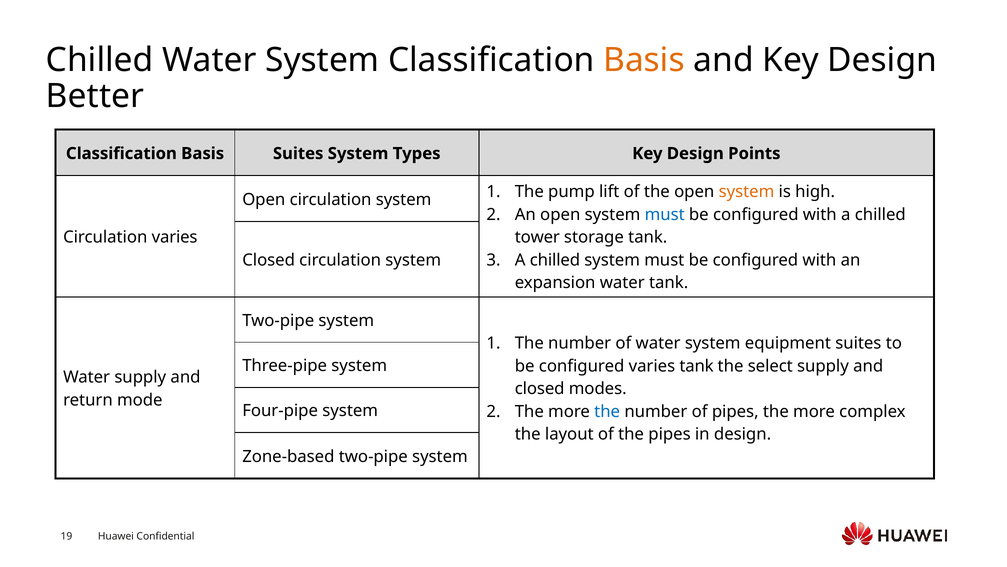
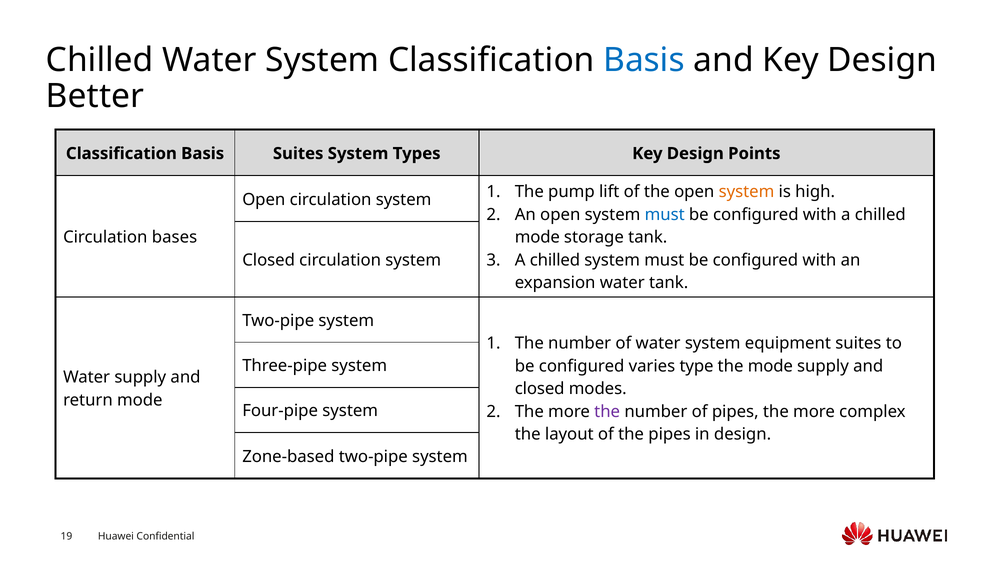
Basis at (644, 60) colour: orange -> blue
Circulation varies: varies -> bases
tower at (537, 237): tower -> mode
varies tank: tank -> type
the select: select -> mode
the at (607, 411) colour: blue -> purple
